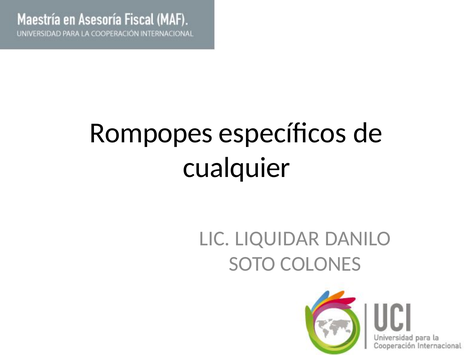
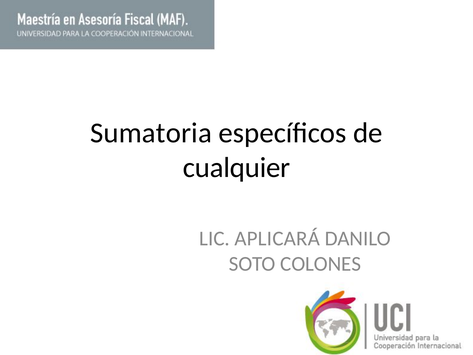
Rompopes: Rompopes -> Sumatoria
LIQUIDAR: LIQUIDAR -> APLICARÁ
